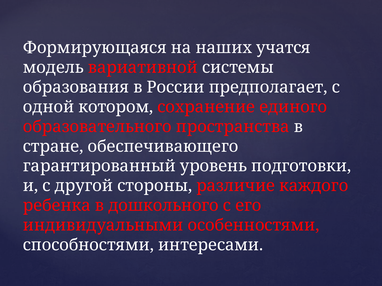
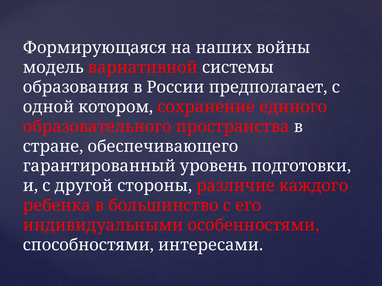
учатся: учатся -> войны
дошкольного: дошкольного -> большинство
